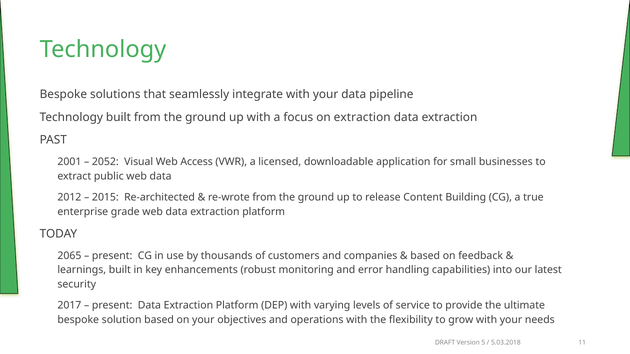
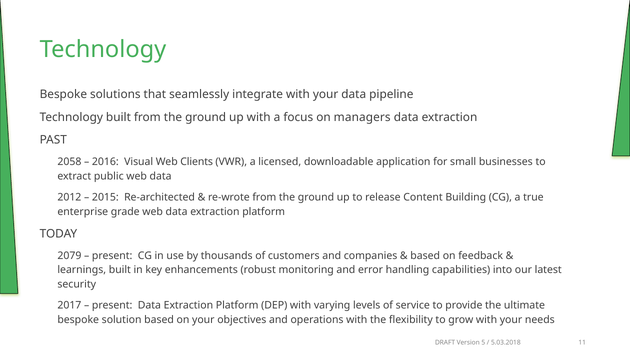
on extraction: extraction -> managers
2001: 2001 -> 2058
2052: 2052 -> 2016
Access: Access -> Clients
2065: 2065 -> 2079
